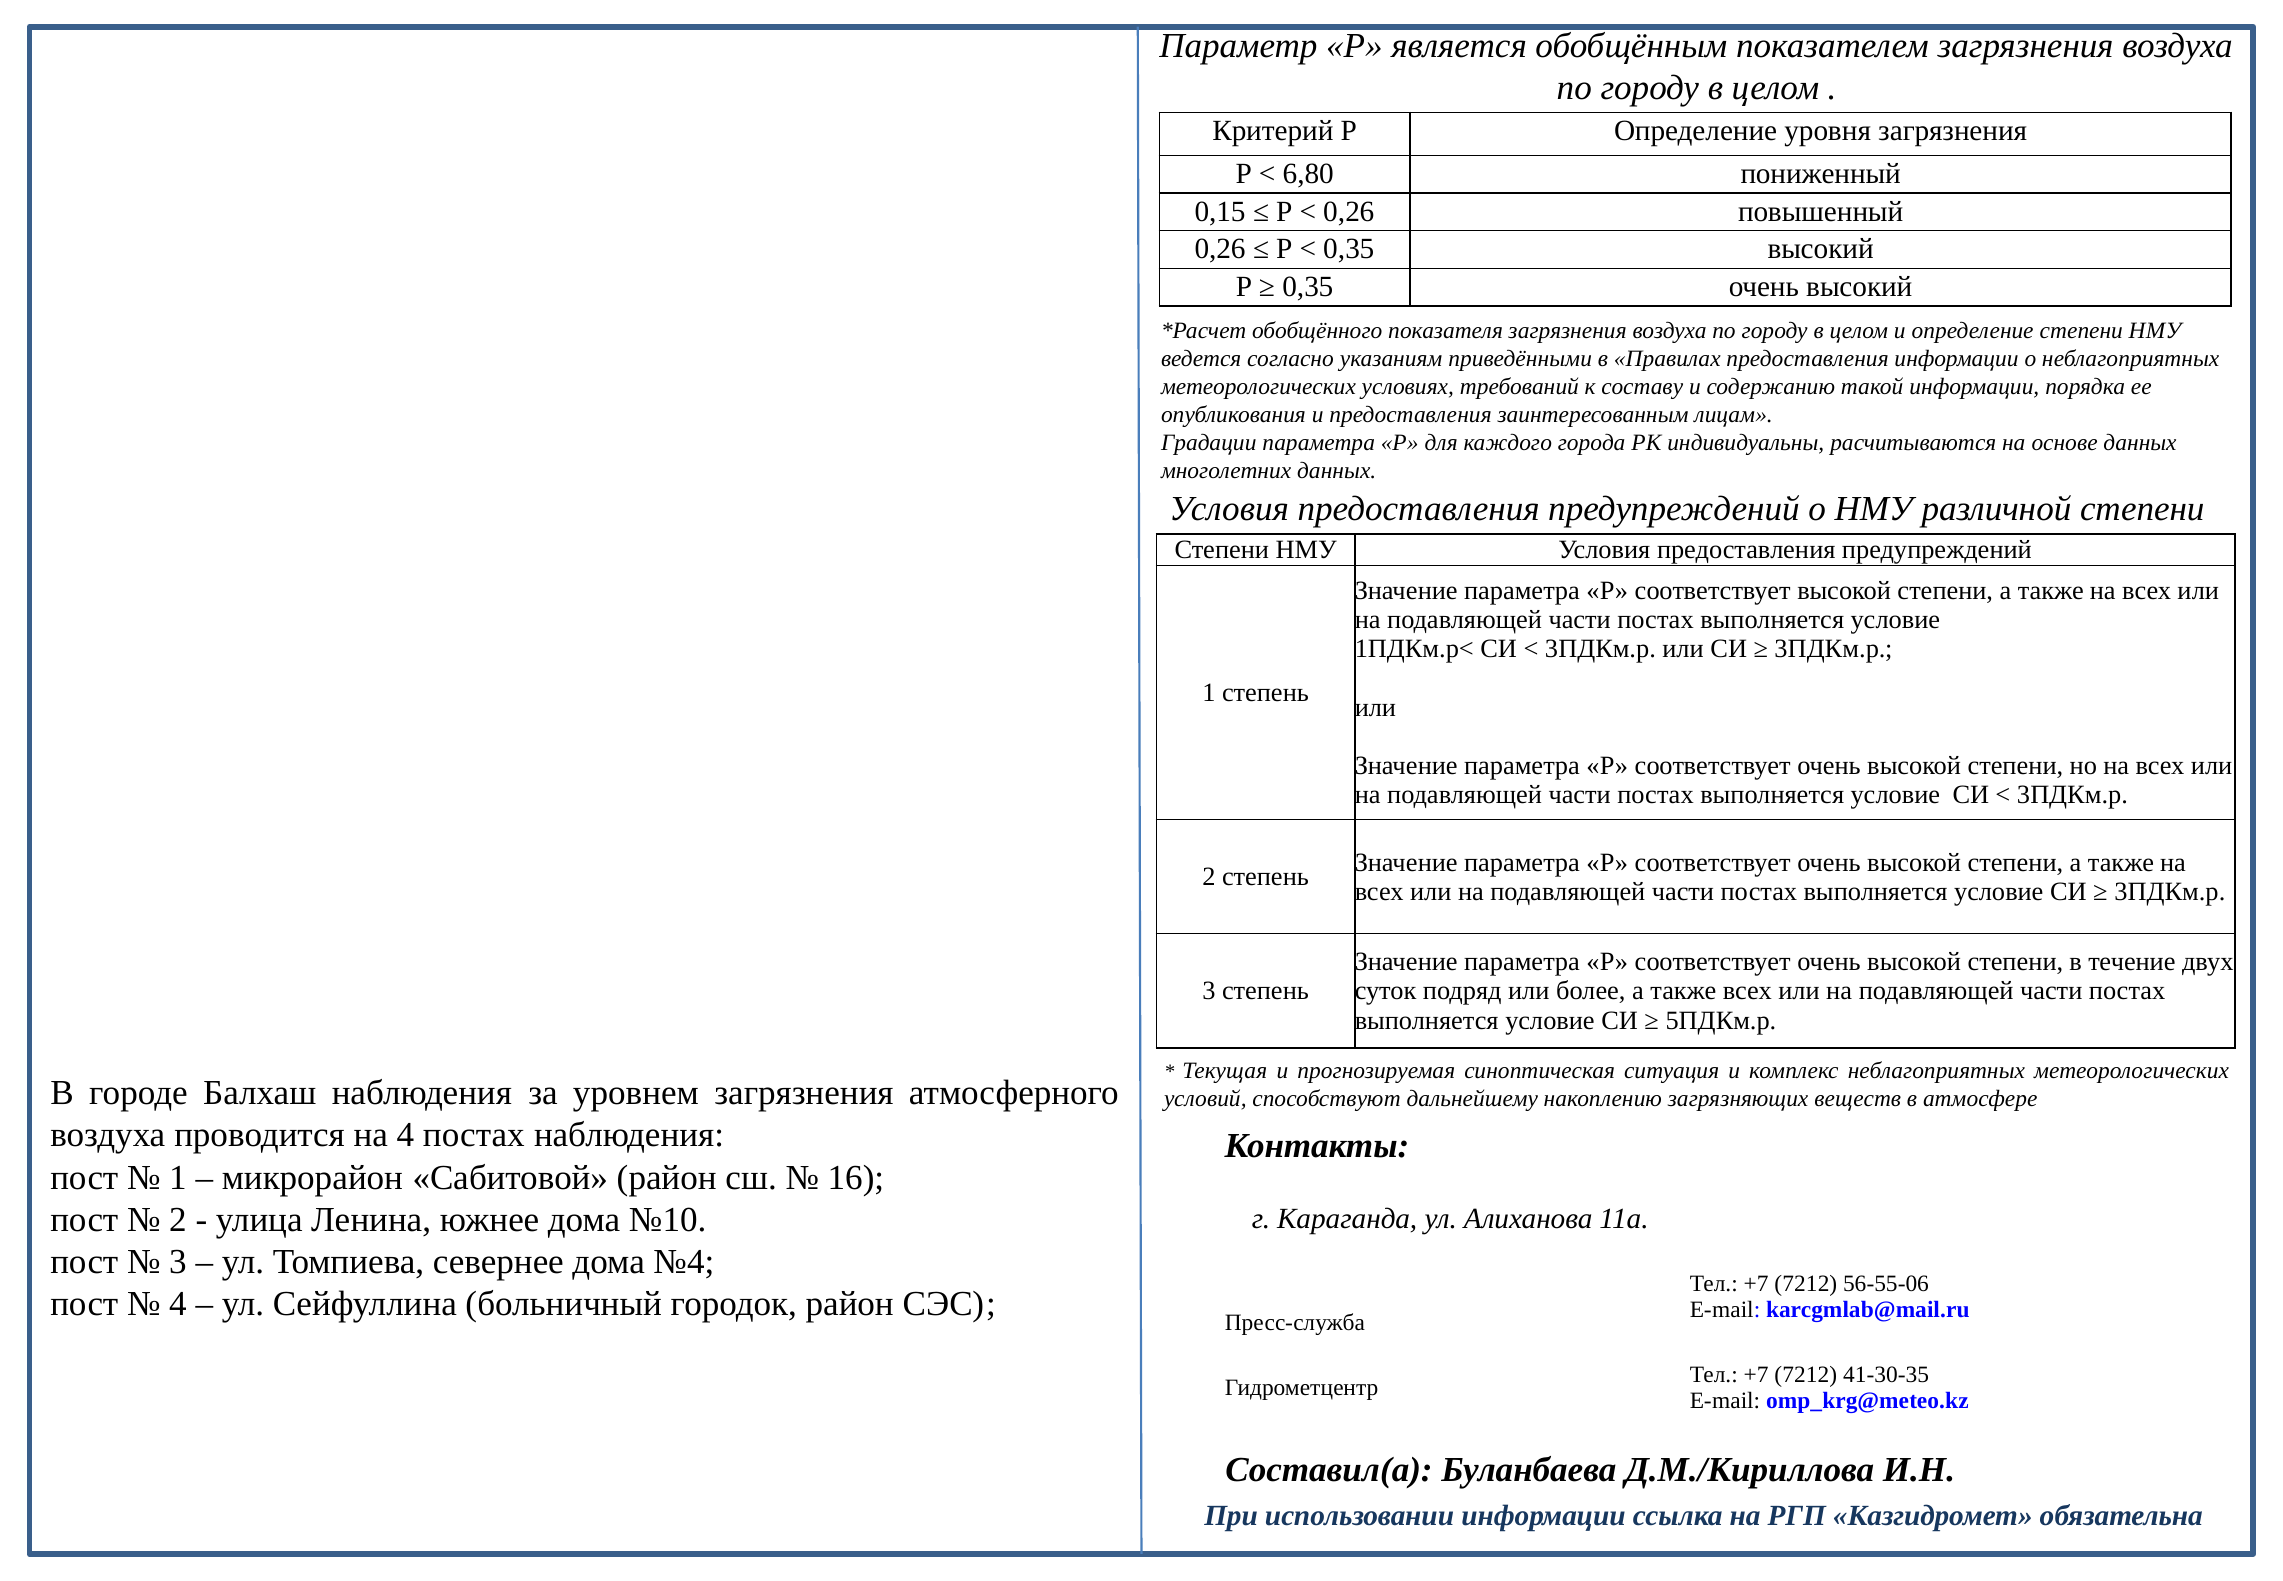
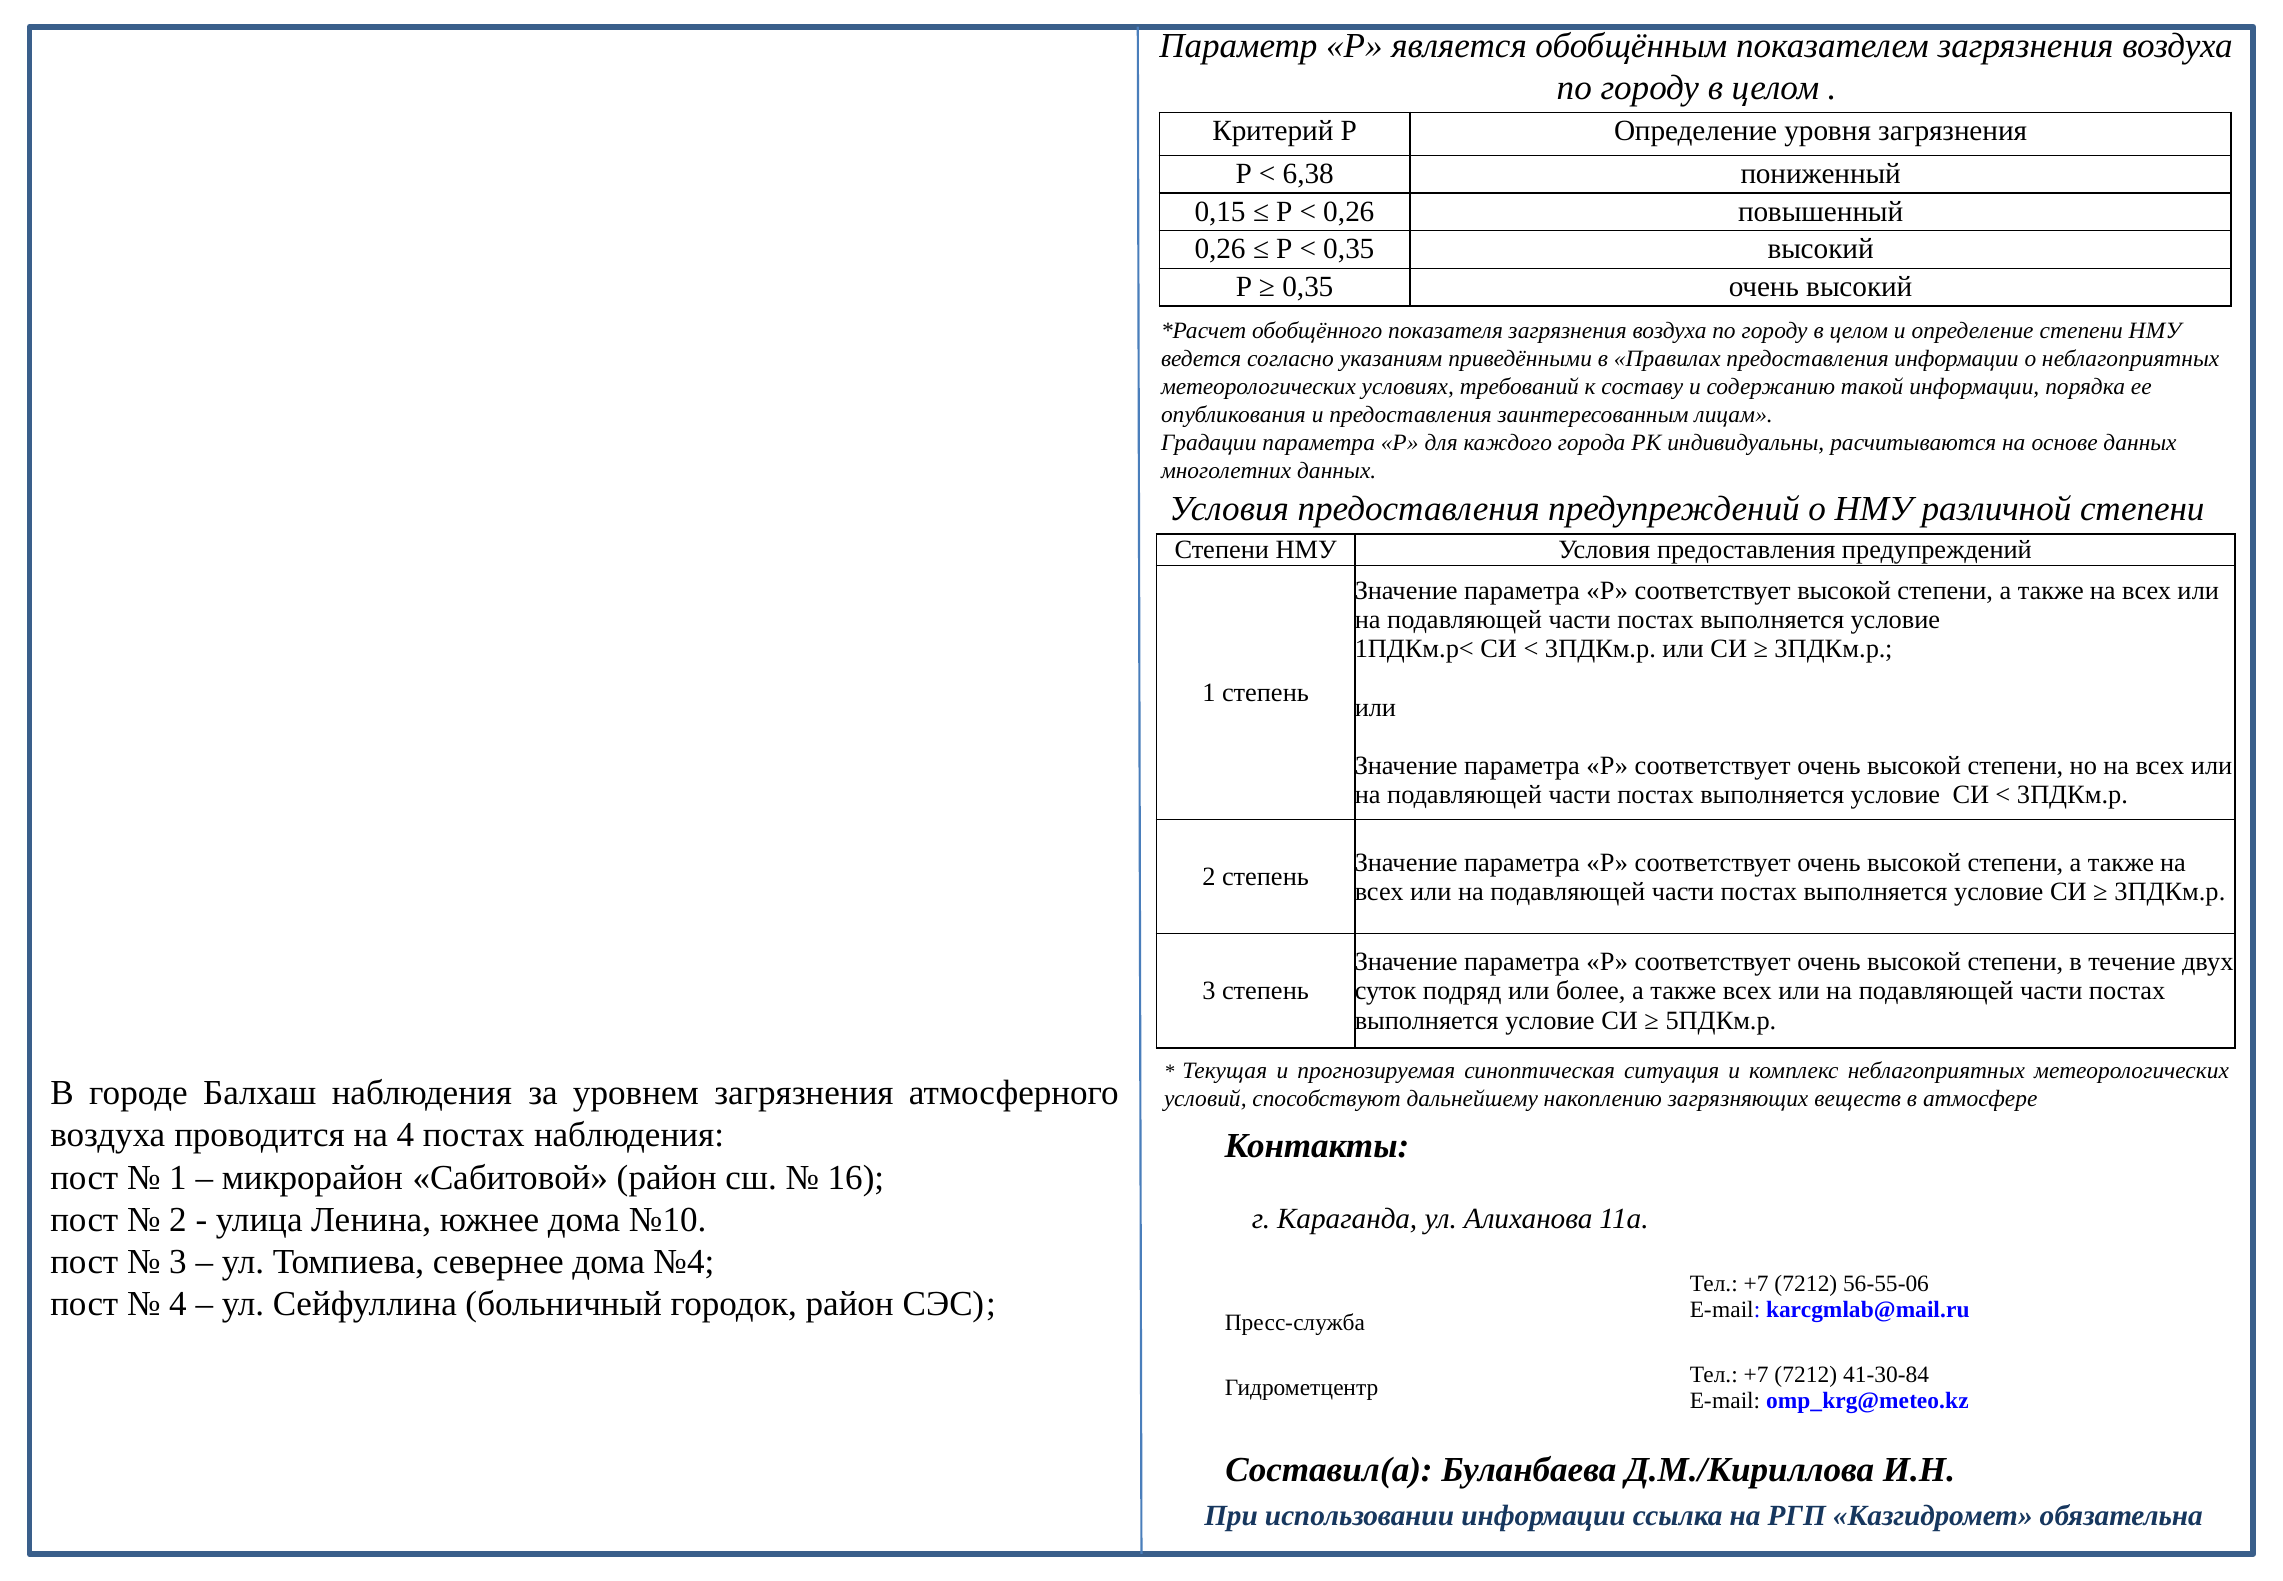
6,80: 6,80 -> 6,38
41-30-35: 41-30-35 -> 41-30-84
